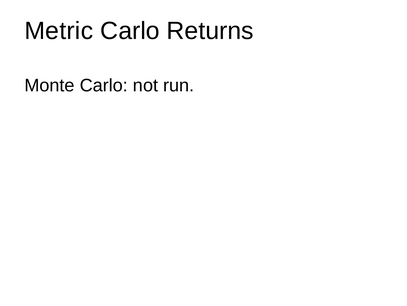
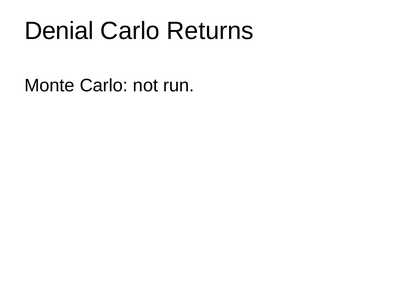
Metric: Metric -> Denial
